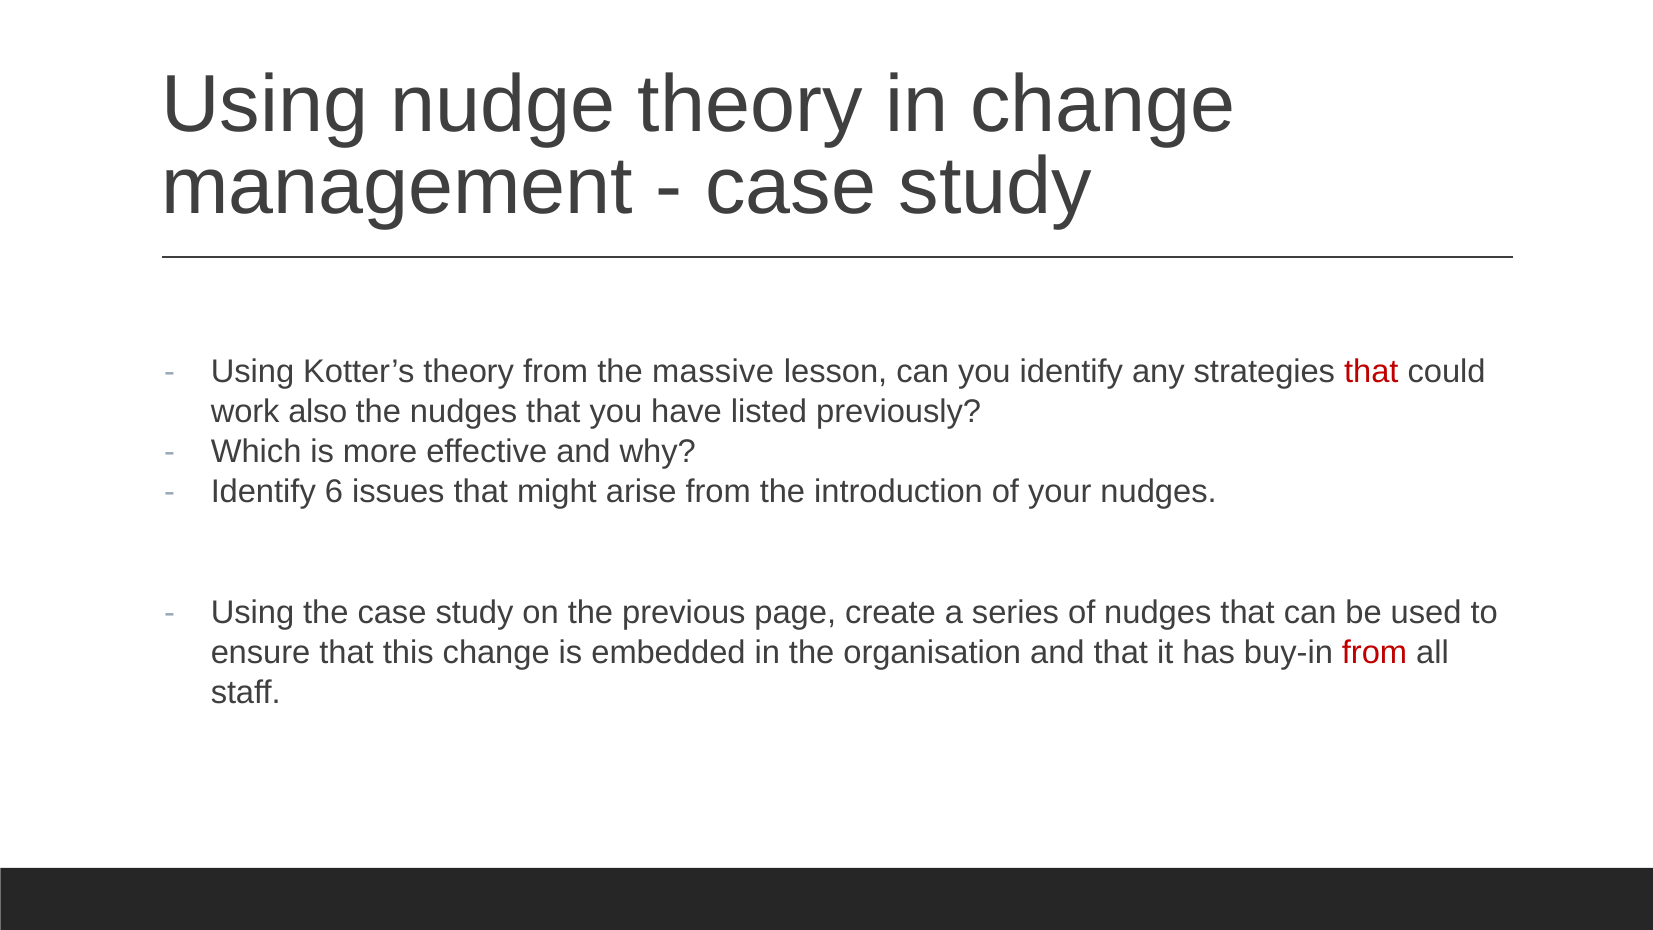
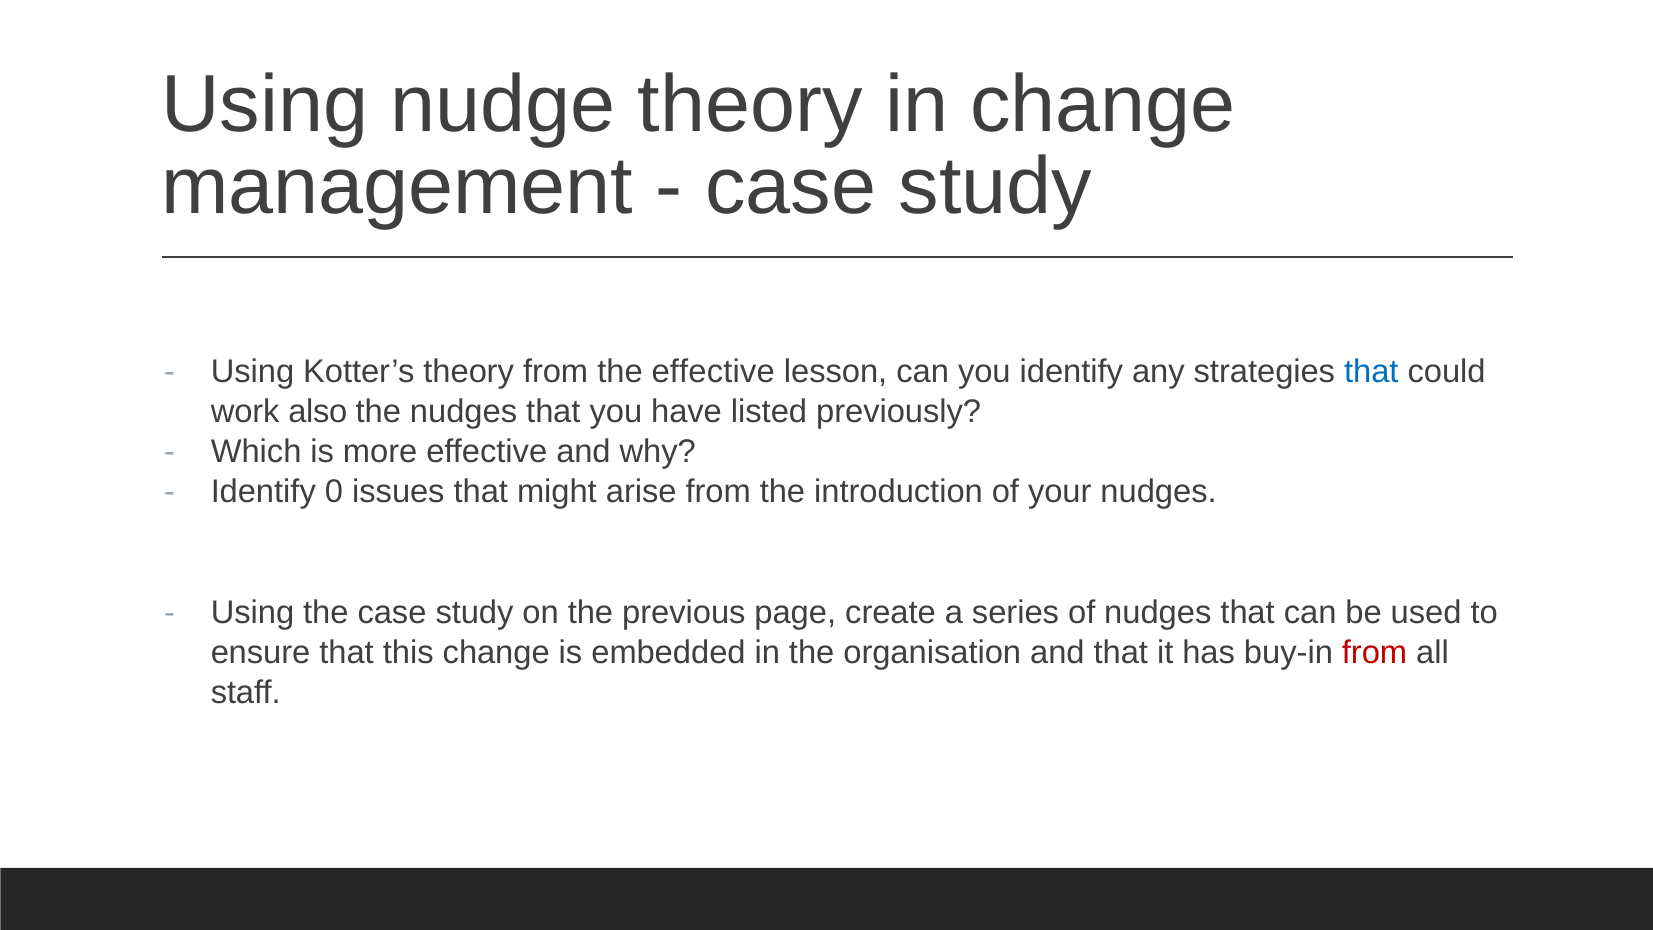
the massive: massive -> effective
that at (1371, 371) colour: red -> blue
6: 6 -> 0
